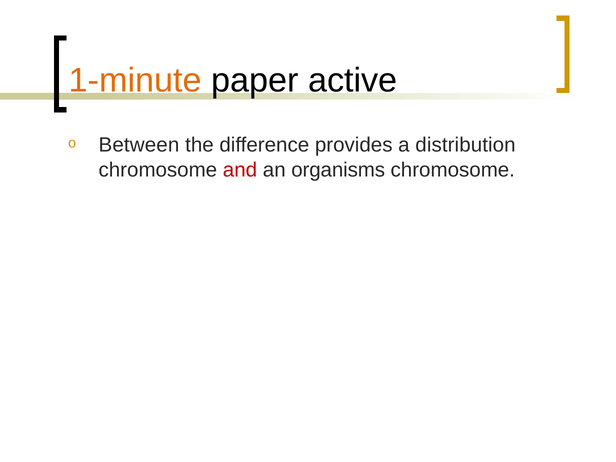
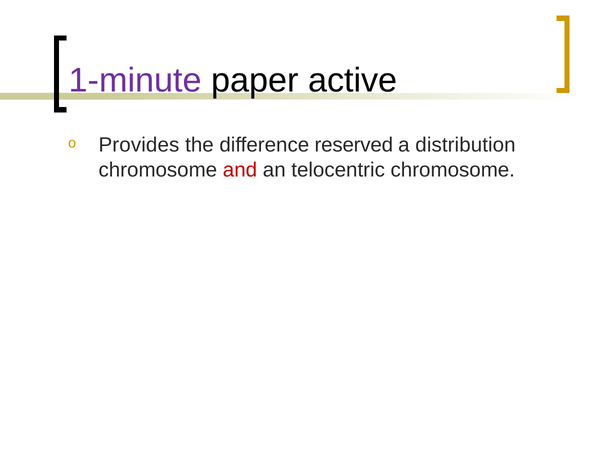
1-minute colour: orange -> purple
Between: Between -> Provides
provides: provides -> reserved
organisms: organisms -> telocentric
